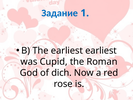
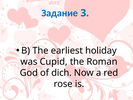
1: 1 -> 3
earliest earliest: earliest -> holiday
